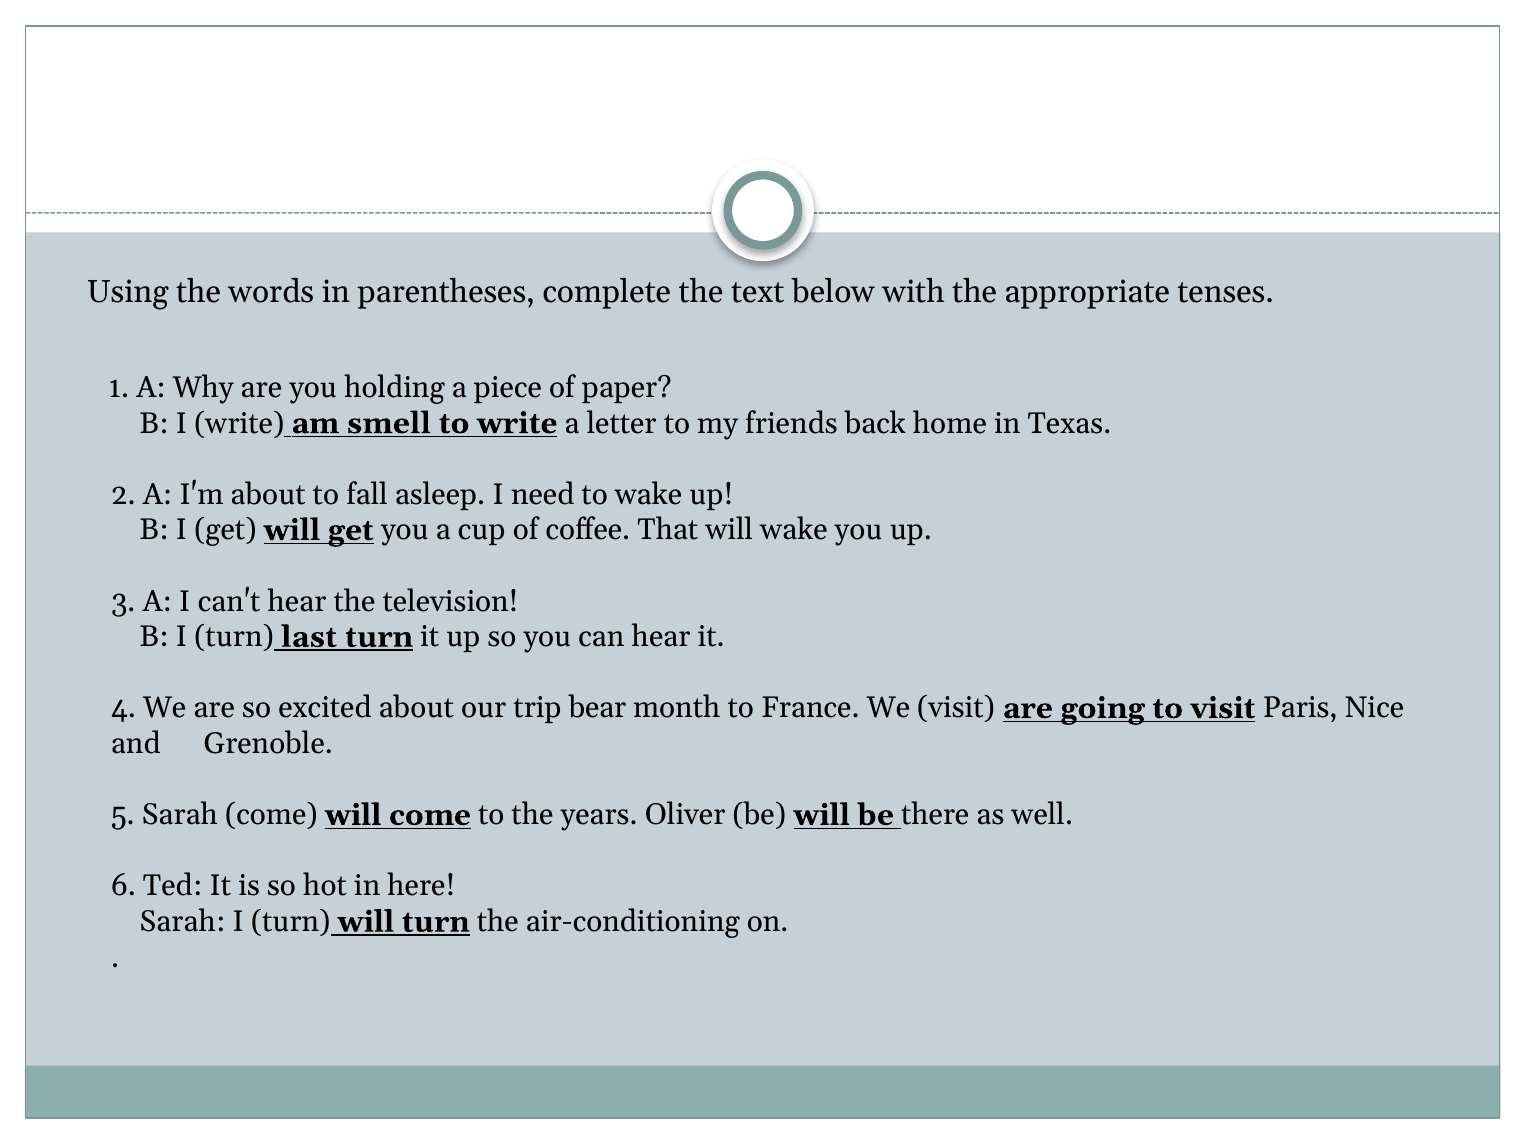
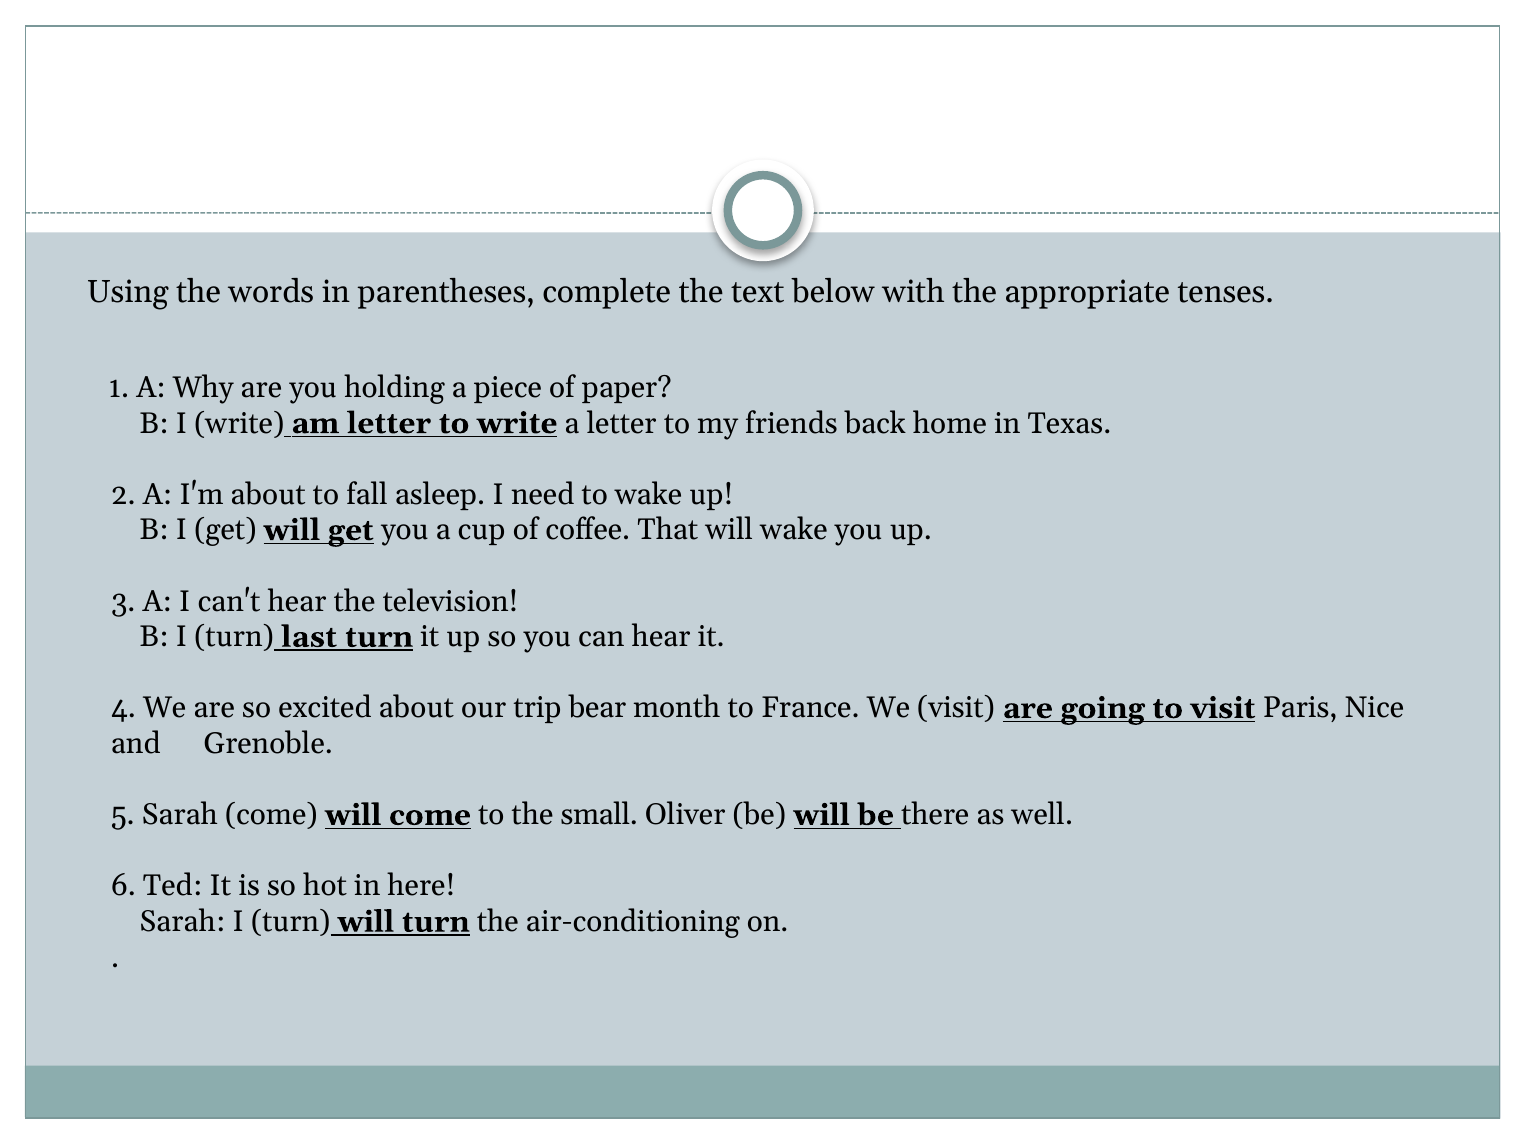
am smell: smell -> letter
years: years -> small
